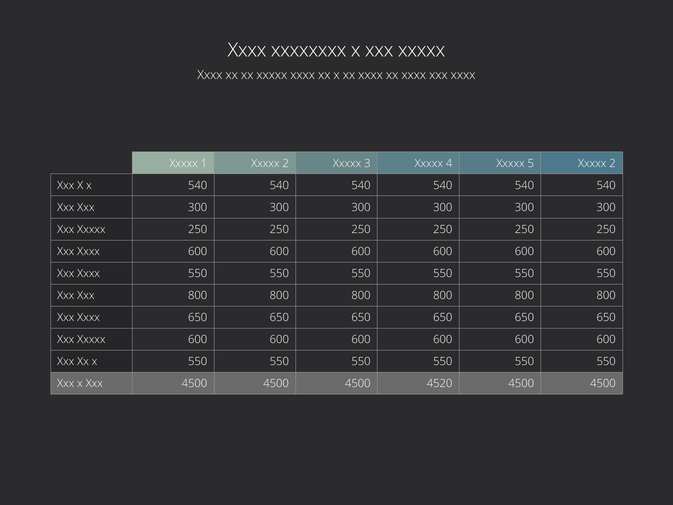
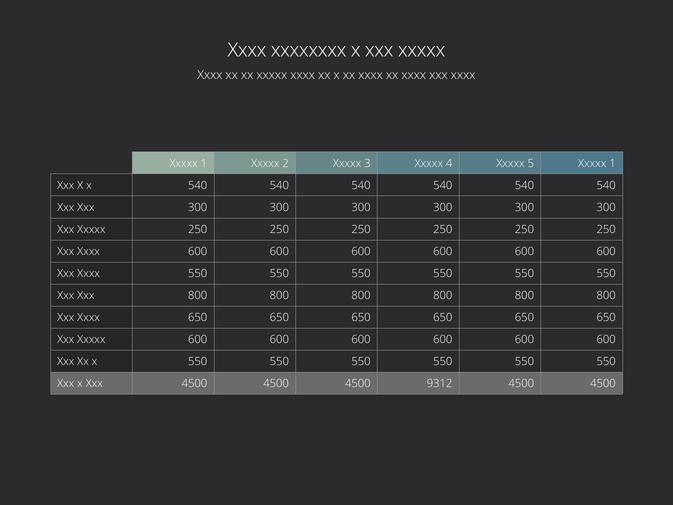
5 Xxxxx 2: 2 -> 1
4520: 4520 -> 9312
